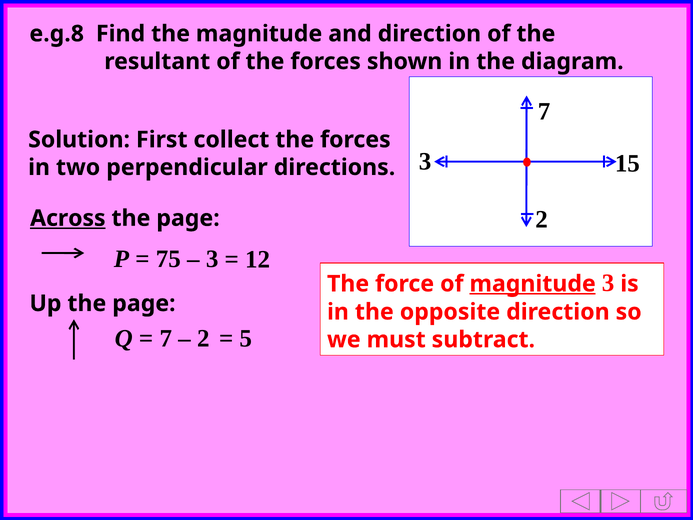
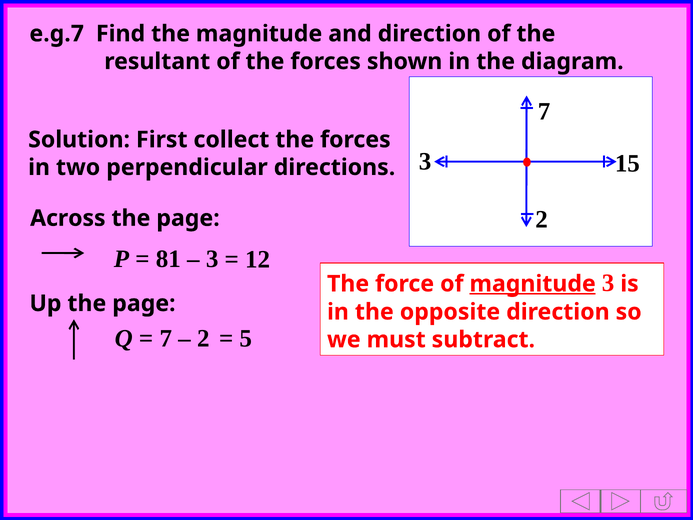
e.g.8: e.g.8 -> e.g.7
Across underline: present -> none
75: 75 -> 81
